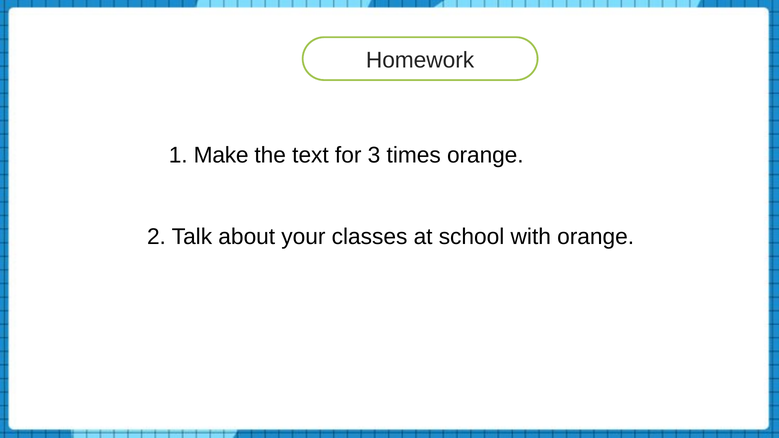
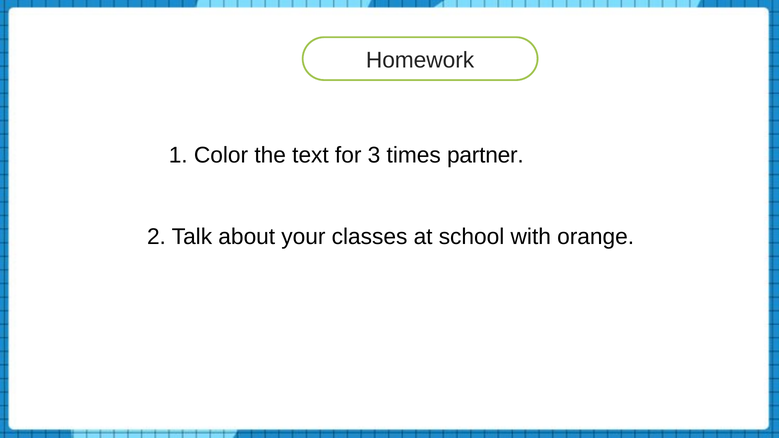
Make: Make -> Color
times orange: orange -> partner
